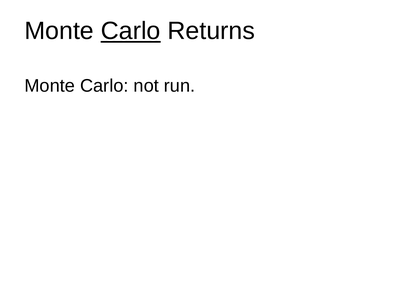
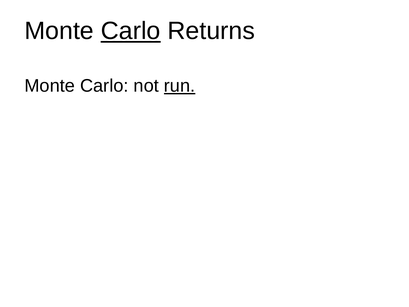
run underline: none -> present
